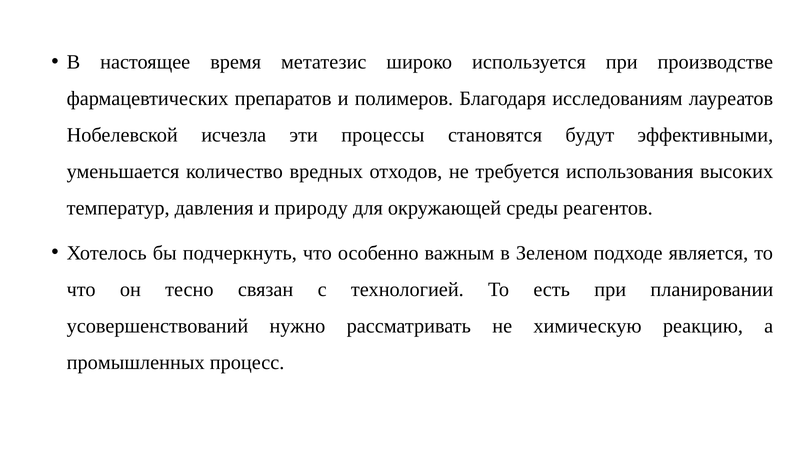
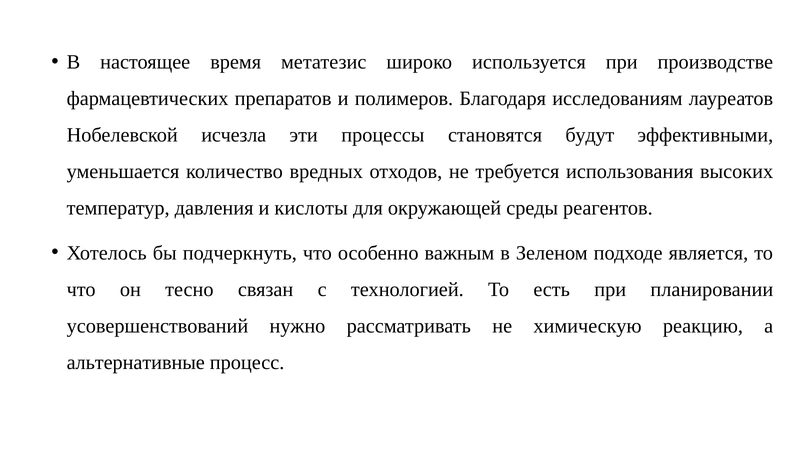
природу: природу -> кислоты
промышленных: промышленных -> альтернативные
